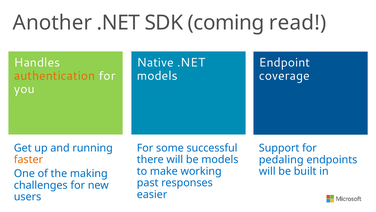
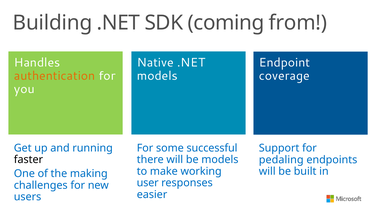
Another: Another -> Building
read: read -> from
faster colour: orange -> black
past: past -> user
